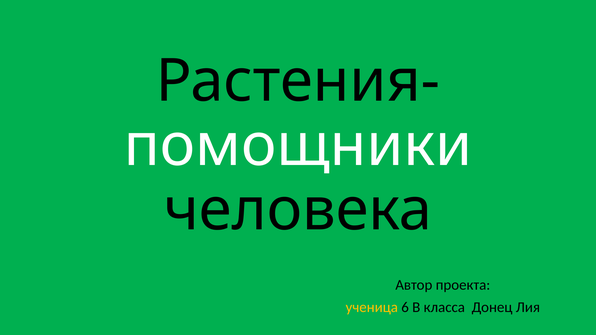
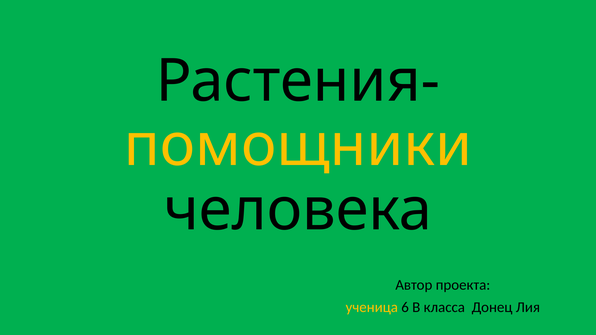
помощники colour: white -> yellow
